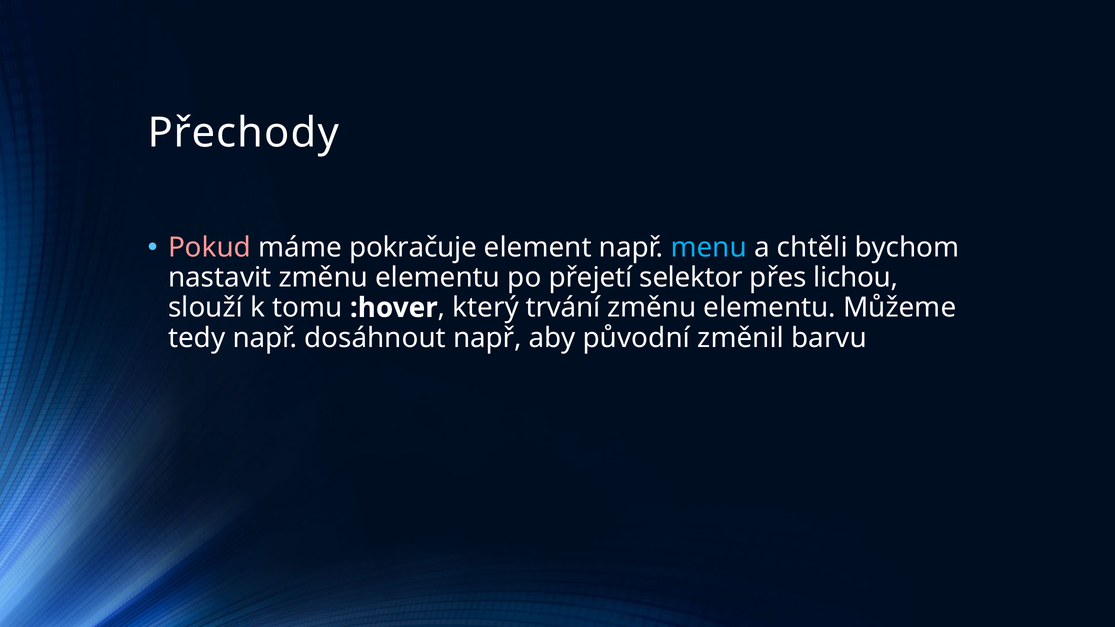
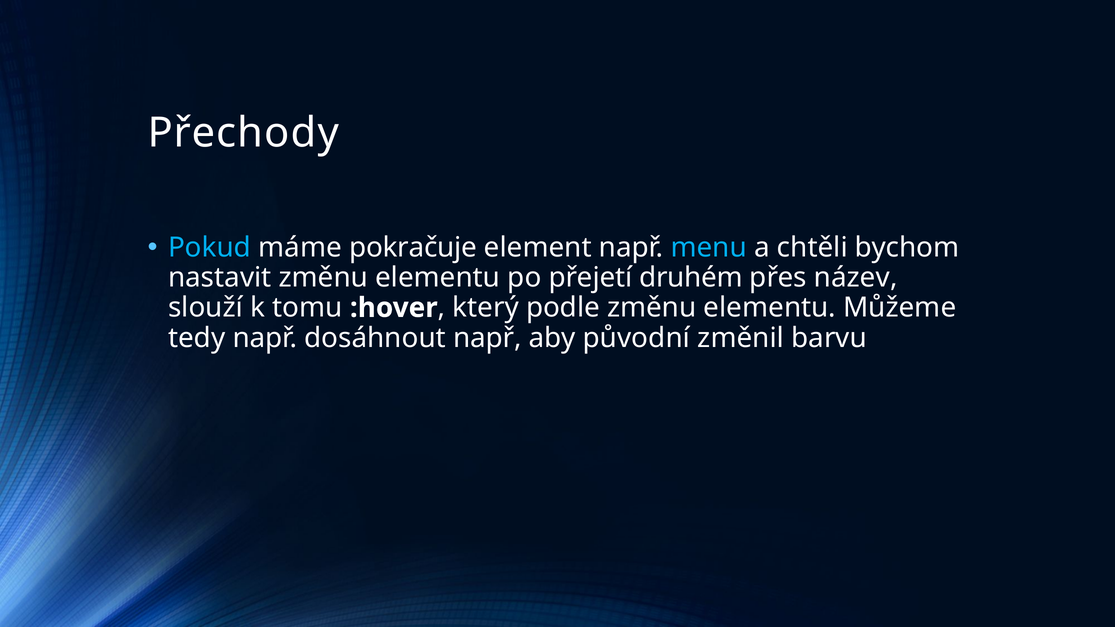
Pokud colour: pink -> light blue
selektor: selektor -> druhém
lichou: lichou -> název
trvání: trvání -> podle
